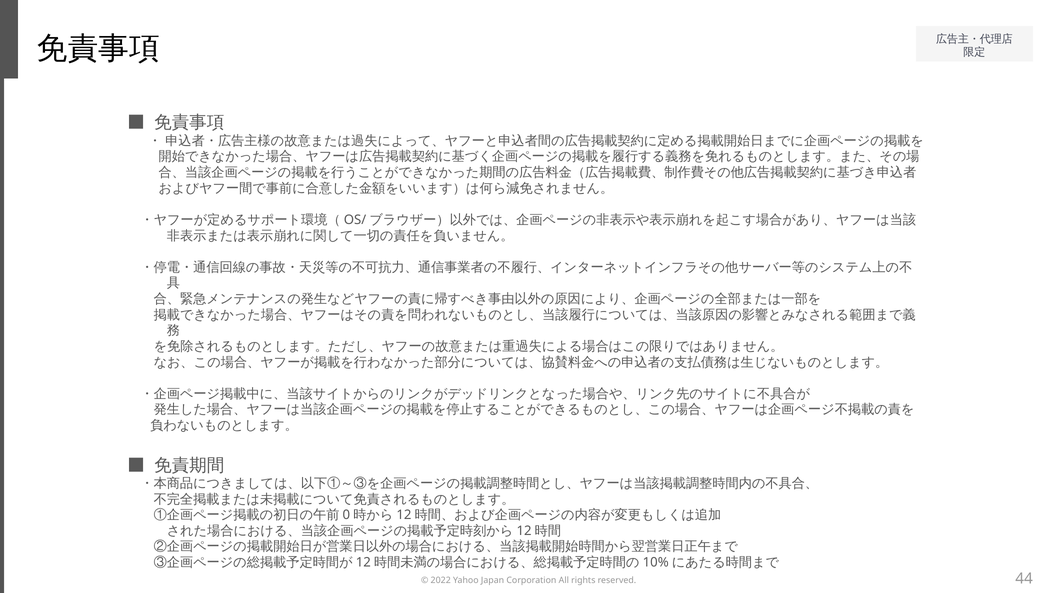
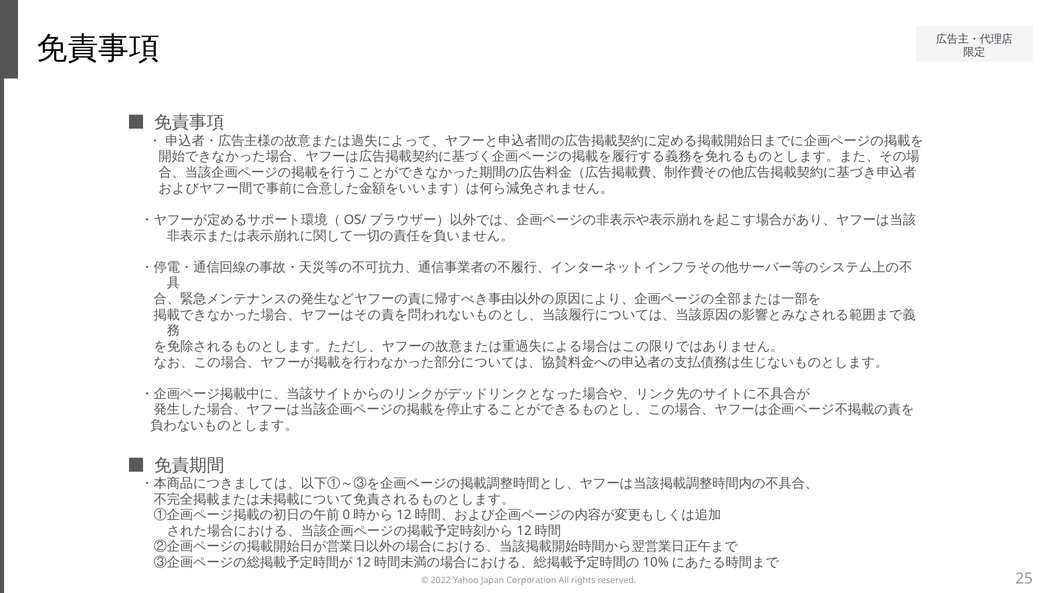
44: 44 -> 25
